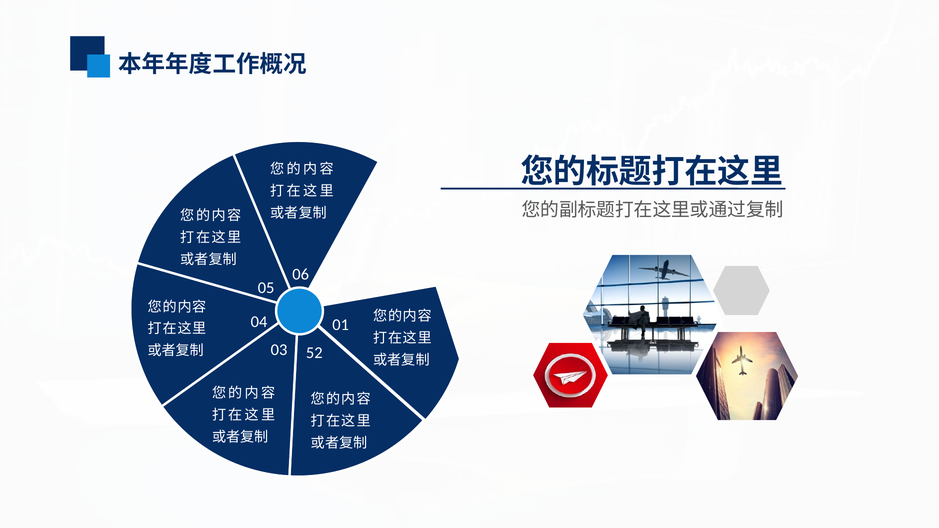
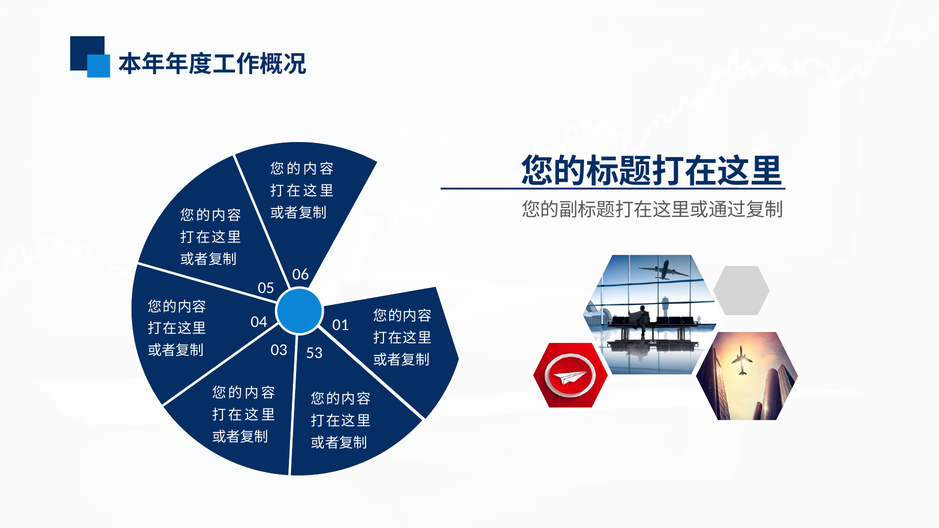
52: 52 -> 53
